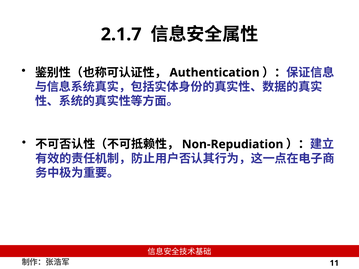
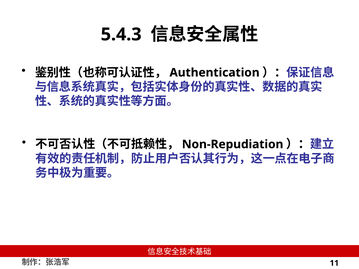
2.1.7: 2.1.7 -> 5.4.3
